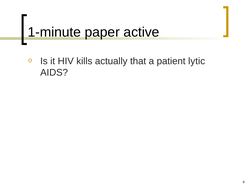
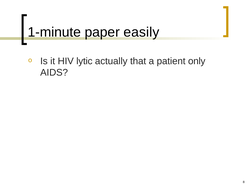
active: active -> easily
kills: kills -> lytic
lytic: lytic -> only
